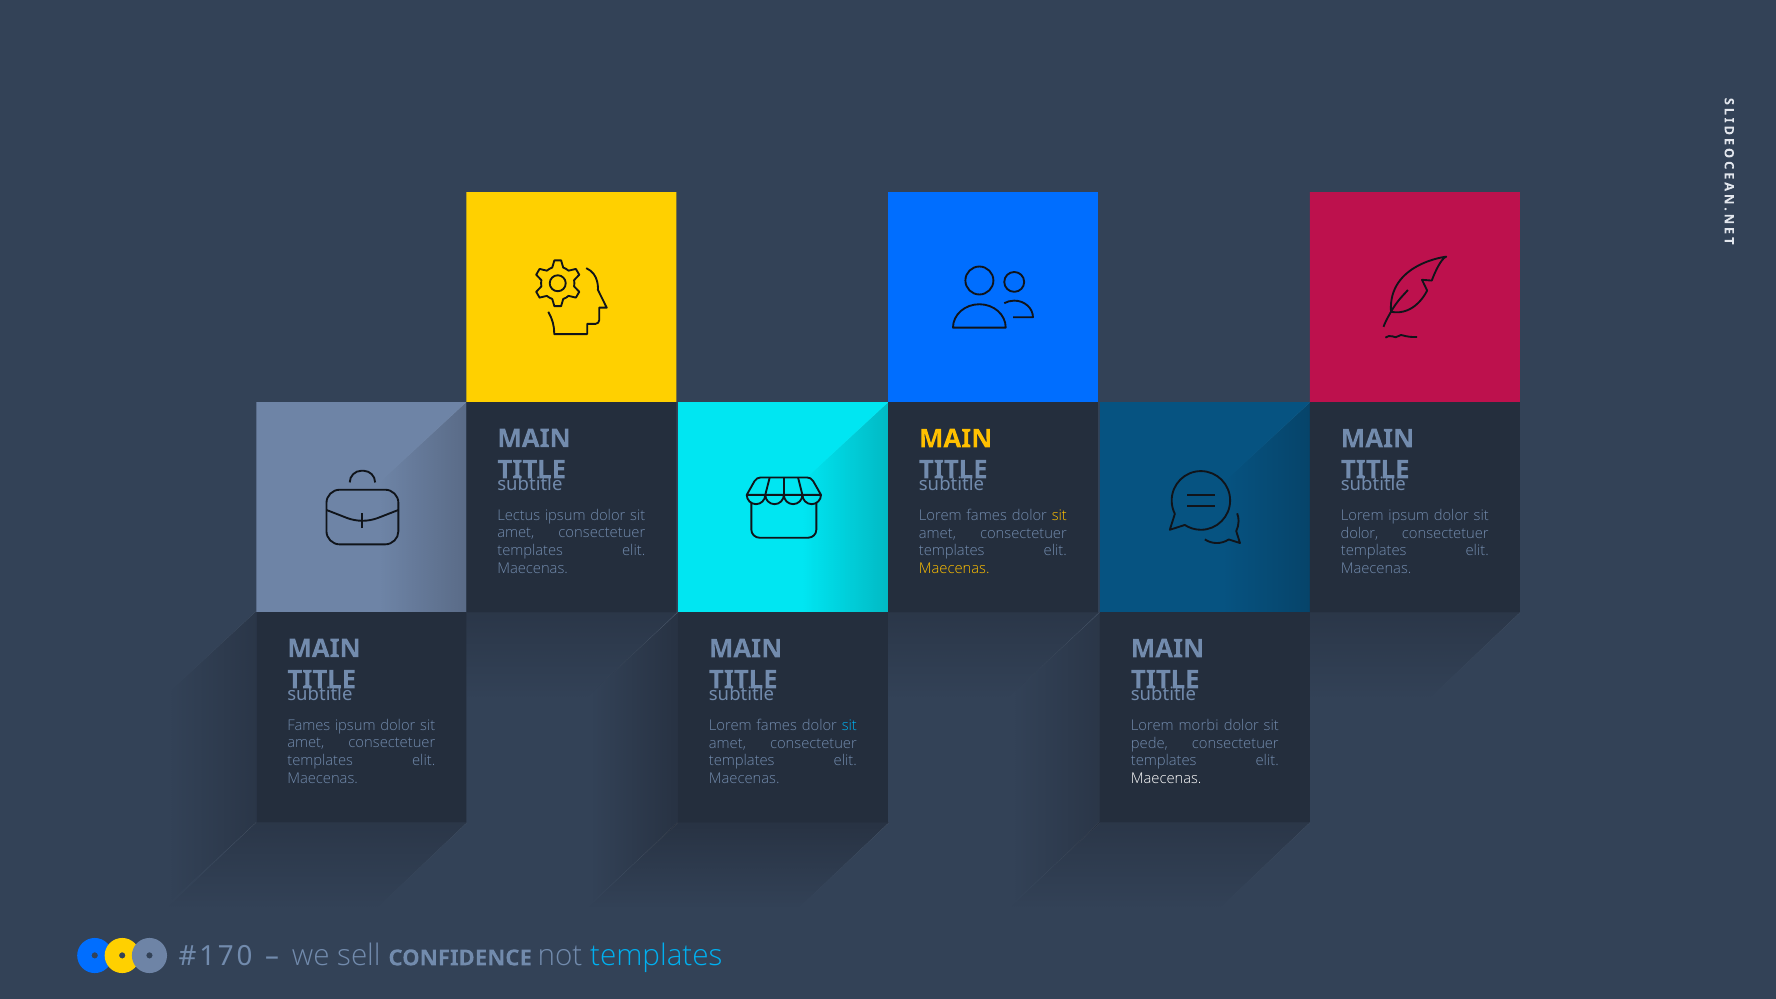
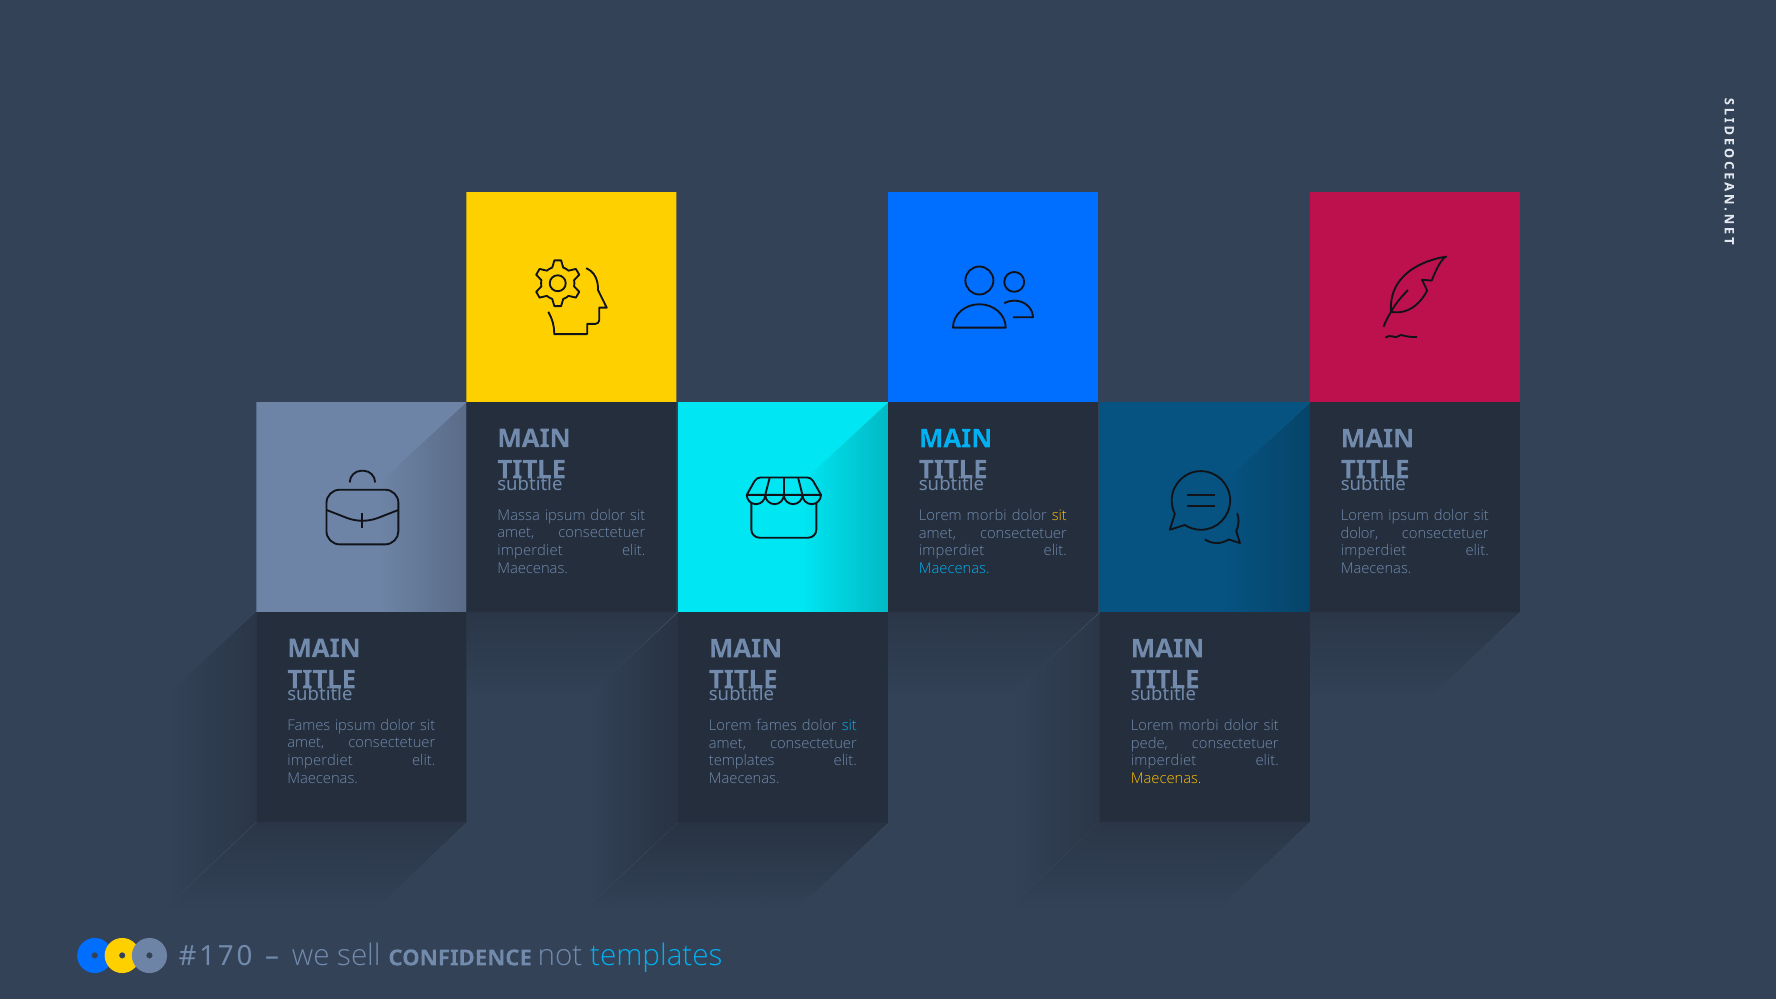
MAIN at (956, 439) colour: yellow -> light blue
Lectus: Lectus -> Massa
fames at (987, 515): fames -> morbi
templates at (530, 551): templates -> imperdiet
templates at (952, 551): templates -> imperdiet
templates at (1374, 551): templates -> imperdiet
Maecenas at (954, 569) colour: yellow -> light blue
templates at (320, 761): templates -> imperdiet
templates at (1164, 761): templates -> imperdiet
Maecenas at (1166, 779) colour: white -> yellow
